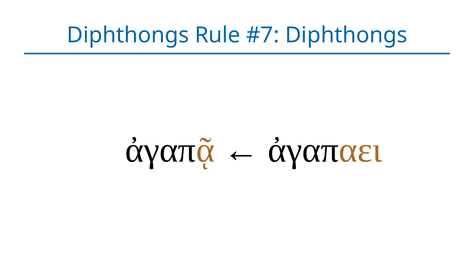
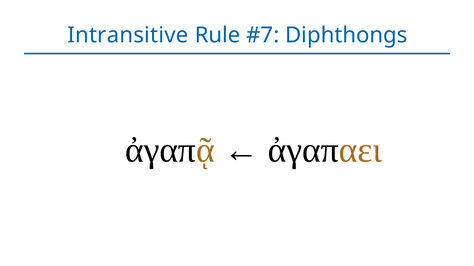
Diphthongs at (128, 35): Diphthongs -> Intransitive
